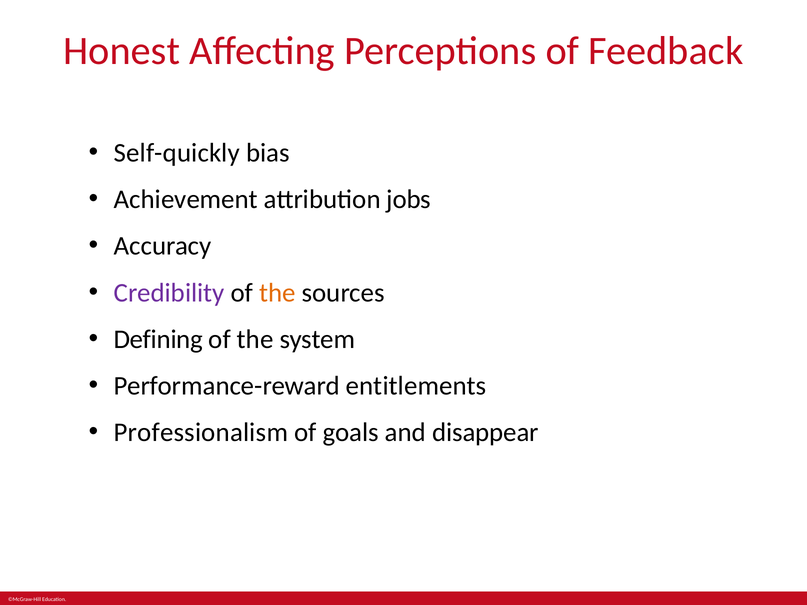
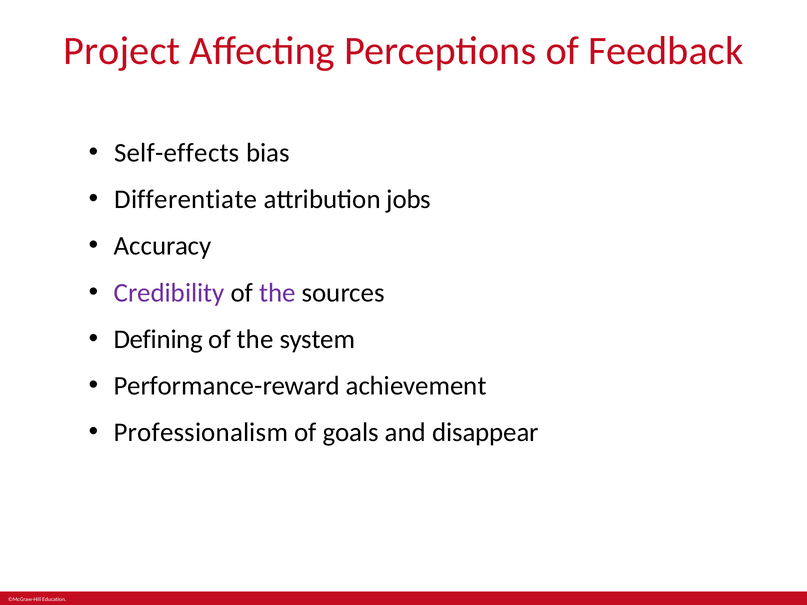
Honest: Honest -> Project
Self-quickly: Self-quickly -> Self-effects
Achievement: Achievement -> Differentiate
the at (277, 293) colour: orange -> purple
entitlements: entitlements -> achievement
